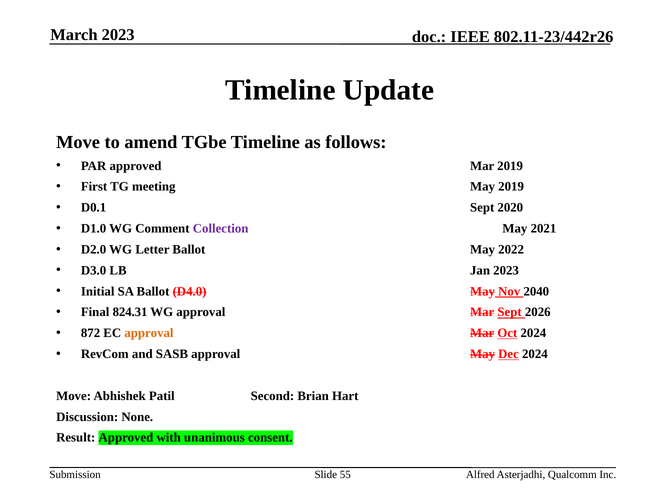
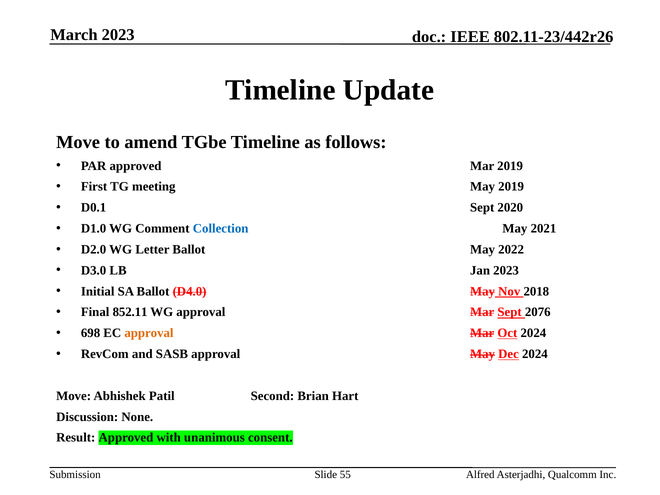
Collection colour: purple -> blue
2040: 2040 -> 2018
824.31: 824.31 -> 852.11
2026: 2026 -> 2076
872: 872 -> 698
